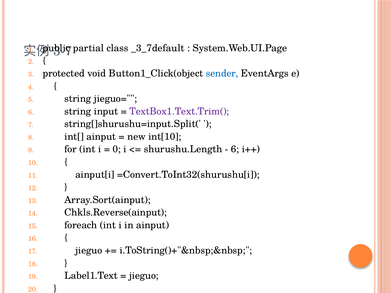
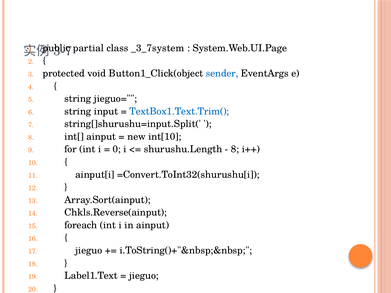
_3_7default: _3_7default -> _3_7system
TextBox1.Text.Trim( colour: purple -> blue
6 at (235, 149): 6 -> 8
